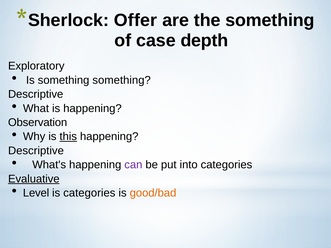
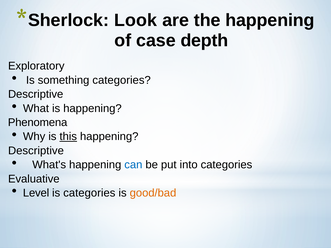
Offer: Offer -> Look
the something: something -> happening
something something: something -> categories
Observation: Observation -> Phenomena
can colour: purple -> blue
Evaluative underline: present -> none
